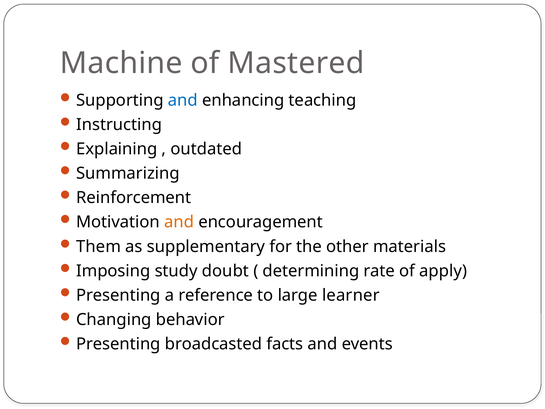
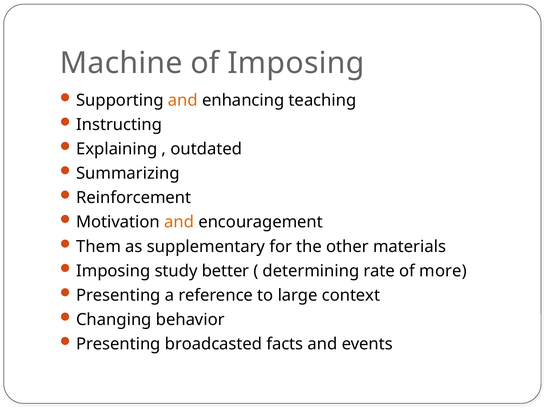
of Mastered: Mastered -> Imposing
and at (183, 100) colour: blue -> orange
doubt: doubt -> better
apply: apply -> more
learner: learner -> context
